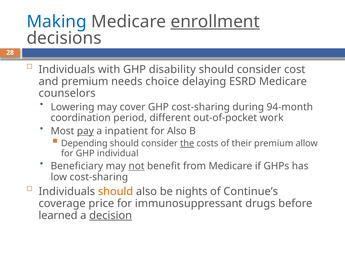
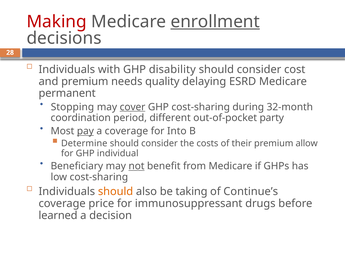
Making colour: blue -> red
choice: choice -> quality
counselors: counselors -> permanent
Lowering: Lowering -> Stopping
cover underline: none -> present
94-month: 94-month -> 32-month
work: work -> party
a inpatient: inpatient -> coverage
for Also: Also -> Into
Depending: Depending -> Determine
the underline: present -> none
nights: nights -> taking
decision underline: present -> none
